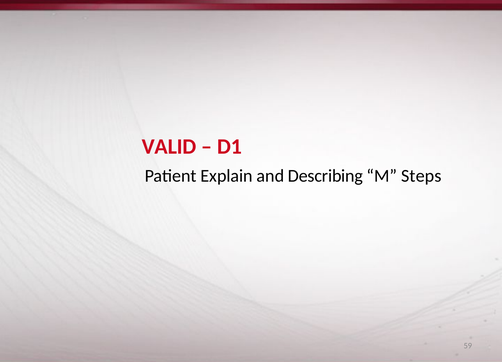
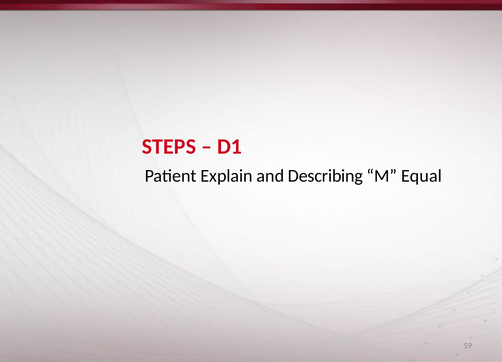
VALID: VALID -> STEPS
Steps: Steps -> Equal
